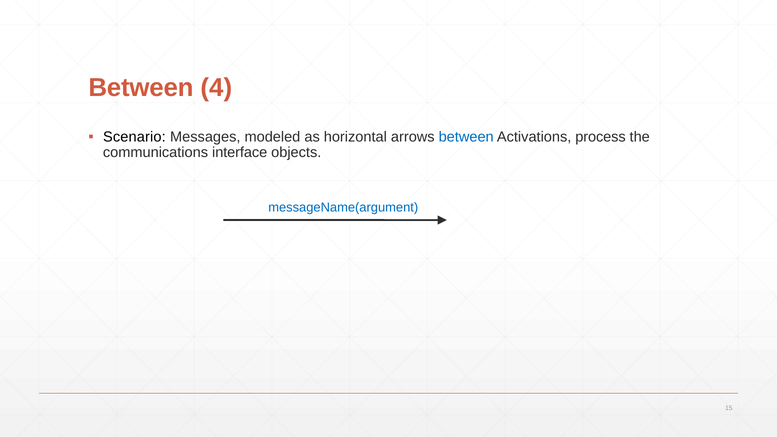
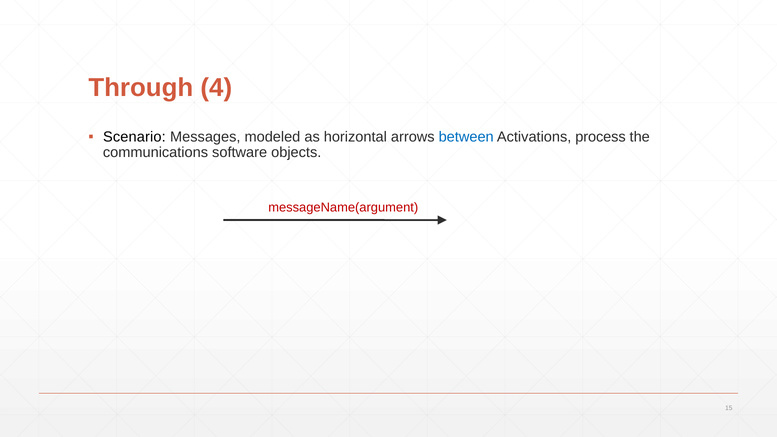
Between at (141, 88): Between -> Through
interface: interface -> software
messageName(argument colour: blue -> red
